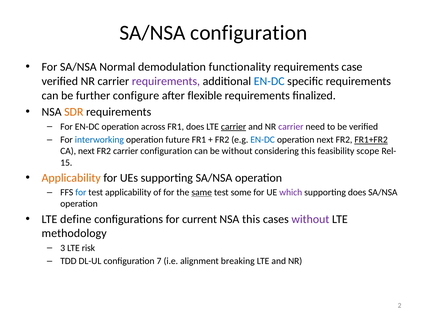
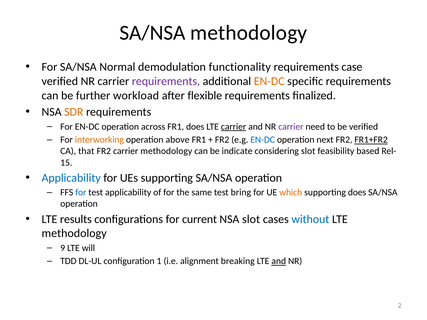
SA/NSA configuration: configuration -> methodology
EN-DC at (269, 81) colour: blue -> orange
configure: configure -> workload
interworking colour: blue -> orange
future: future -> above
CA next: next -> that
carrier configuration: configuration -> methodology
be without: without -> indicate
considering this: this -> slot
scope: scope -> based
Applicability at (71, 178) colour: orange -> blue
same underline: present -> none
some: some -> bring
which colour: purple -> orange
define: define -> results
NSA this: this -> slot
without at (310, 219) colour: purple -> blue
3: 3 -> 9
risk: risk -> will
7: 7 -> 1
and at (279, 261) underline: none -> present
